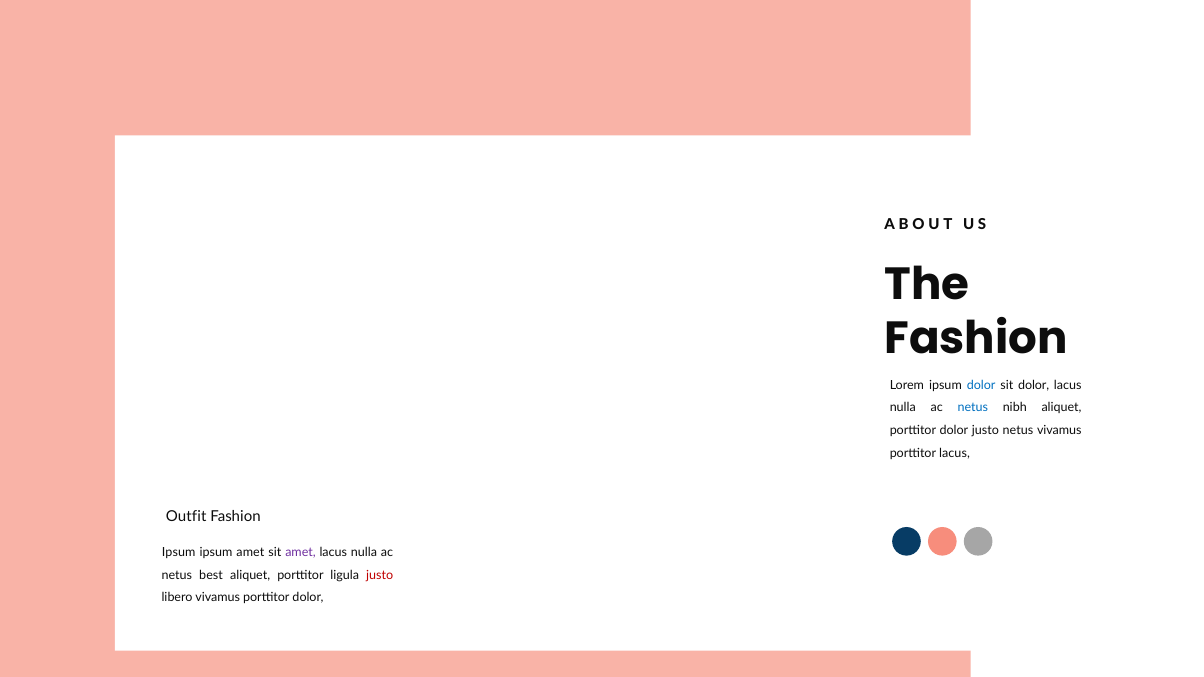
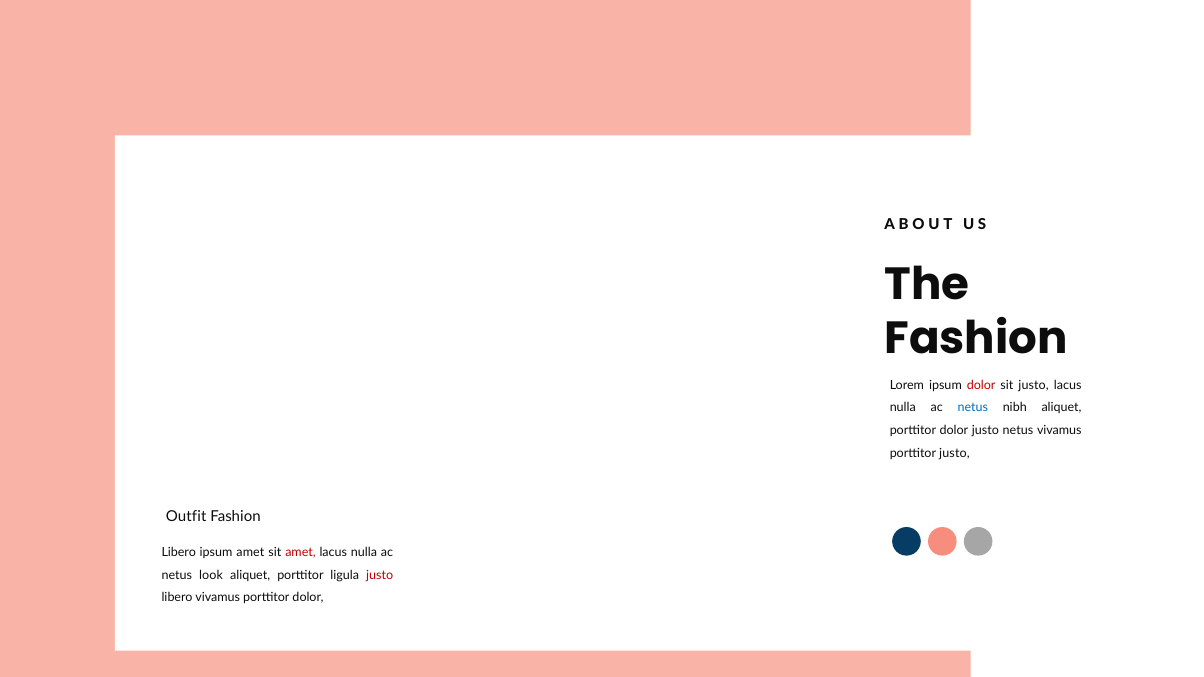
dolor at (981, 385) colour: blue -> red
sit dolor: dolor -> justo
porttitor lacus: lacus -> justo
Ipsum at (179, 553): Ipsum -> Libero
amet at (300, 553) colour: purple -> red
best: best -> look
